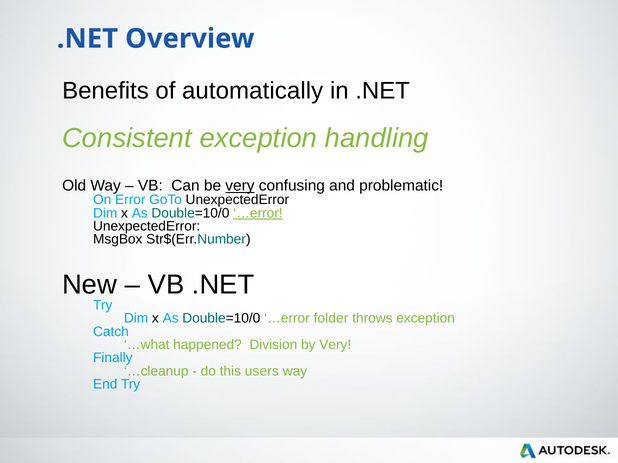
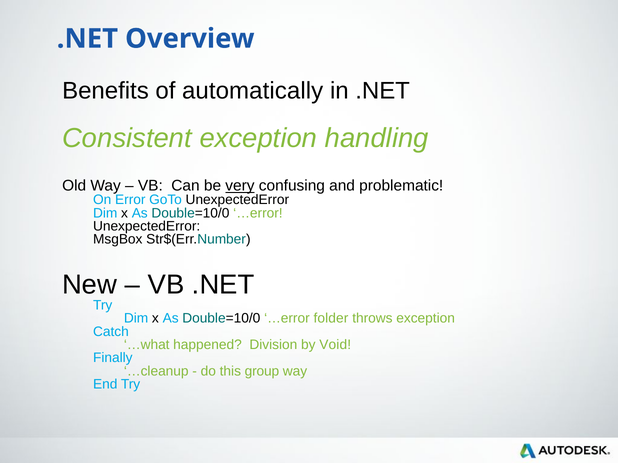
…error at (258, 213) underline: present -> none
by Very: Very -> Void
users: users -> group
